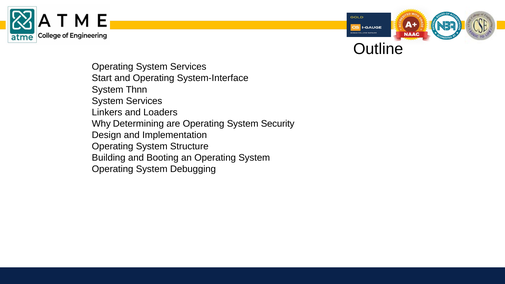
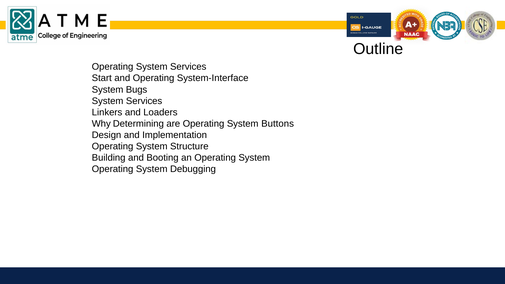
Thnn: Thnn -> Bugs
Security: Security -> Buttons
